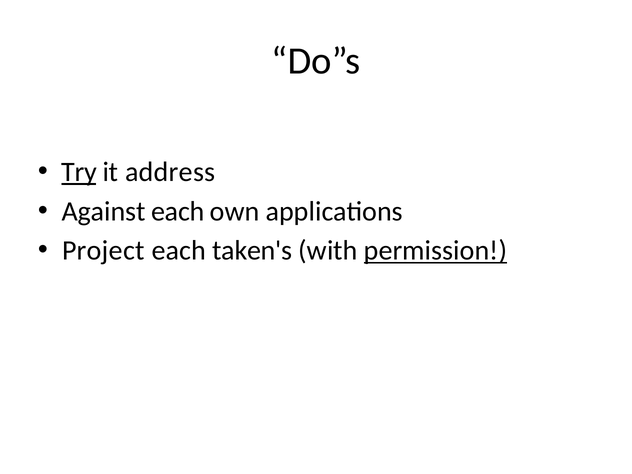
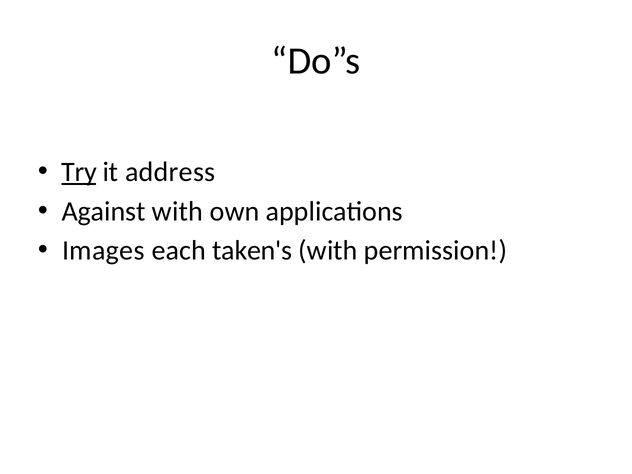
Against each: each -> with
Project: Project -> Images
permission underline: present -> none
